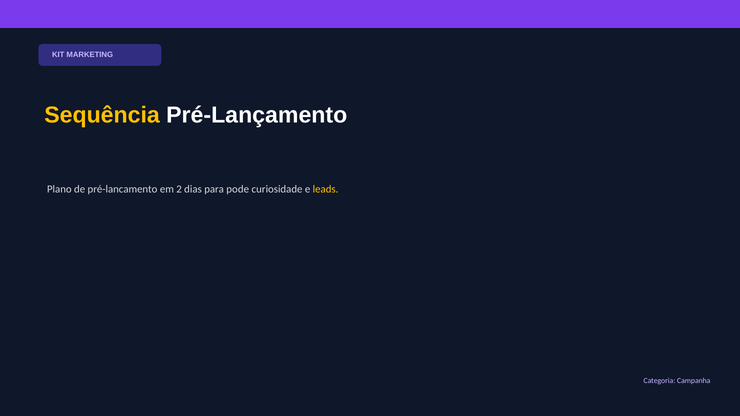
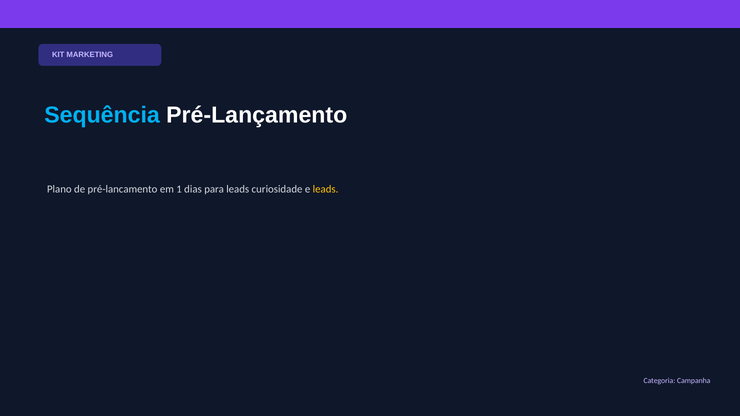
Sequência colour: yellow -> light blue
2: 2 -> 1
para pode: pode -> leads
